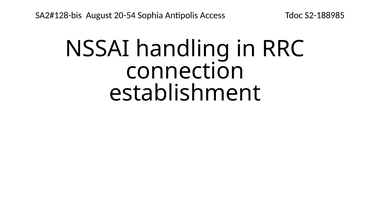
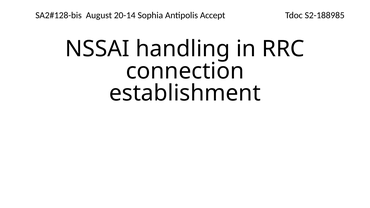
20-54: 20-54 -> 20-14
Access: Access -> Accept
